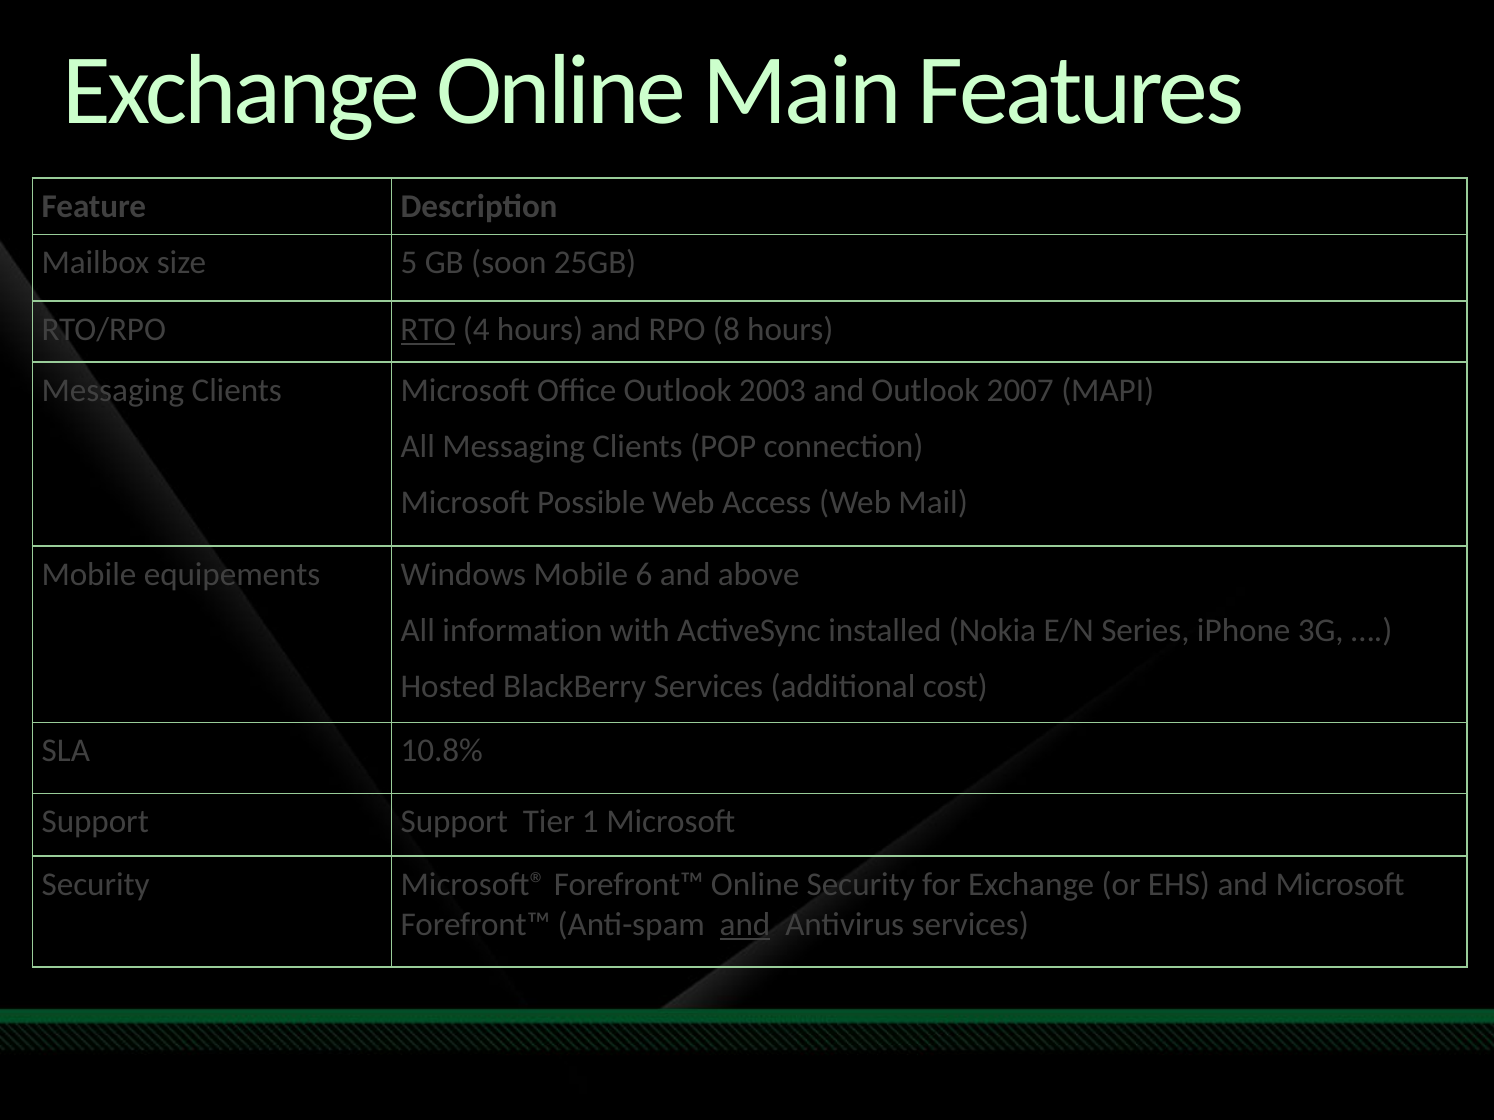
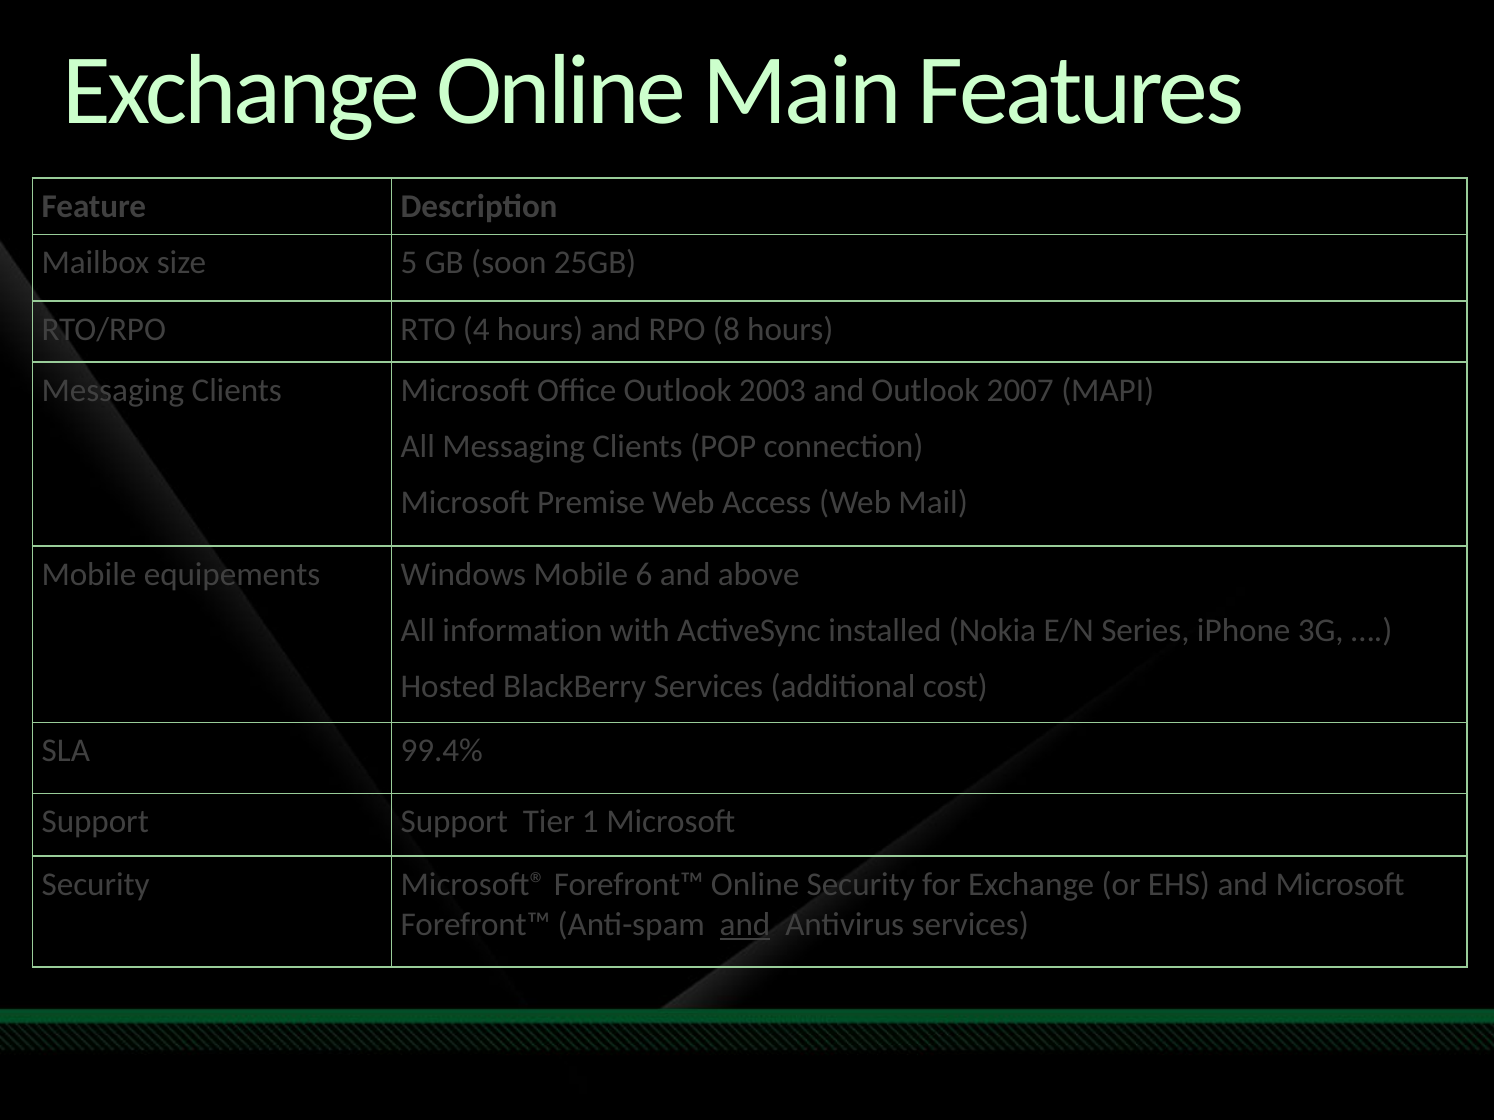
RTO underline: present -> none
Possible: Possible -> Premise
10.8%: 10.8% -> 99.4%
